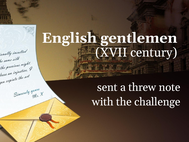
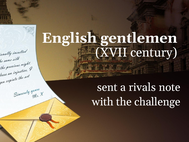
threw: threw -> rivals
